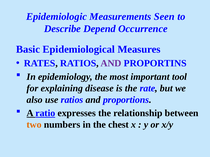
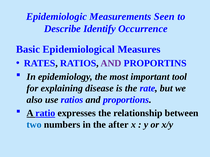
Depend: Depend -> Identify
two colour: orange -> blue
chest: chest -> after
